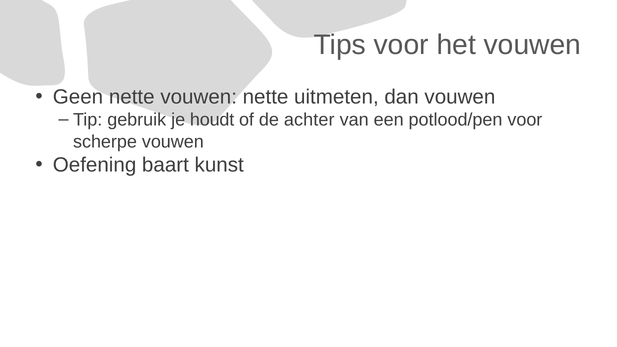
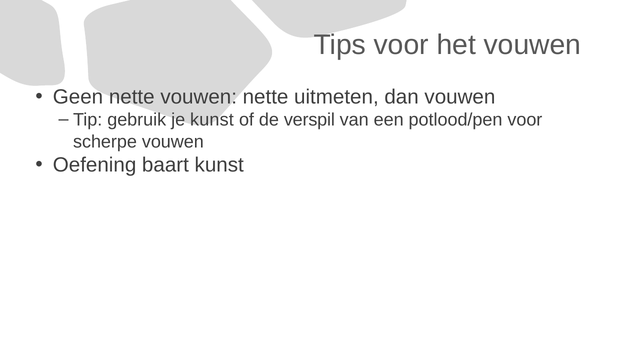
je houdt: houdt -> kunst
achter: achter -> verspil
